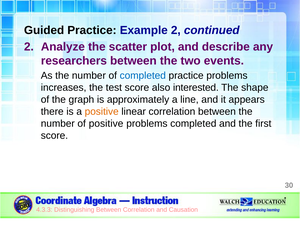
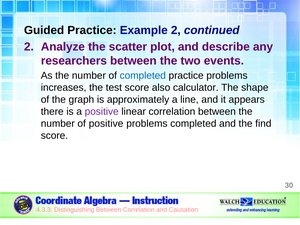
interested: interested -> calculator
positive at (102, 112) colour: orange -> purple
first: first -> find
